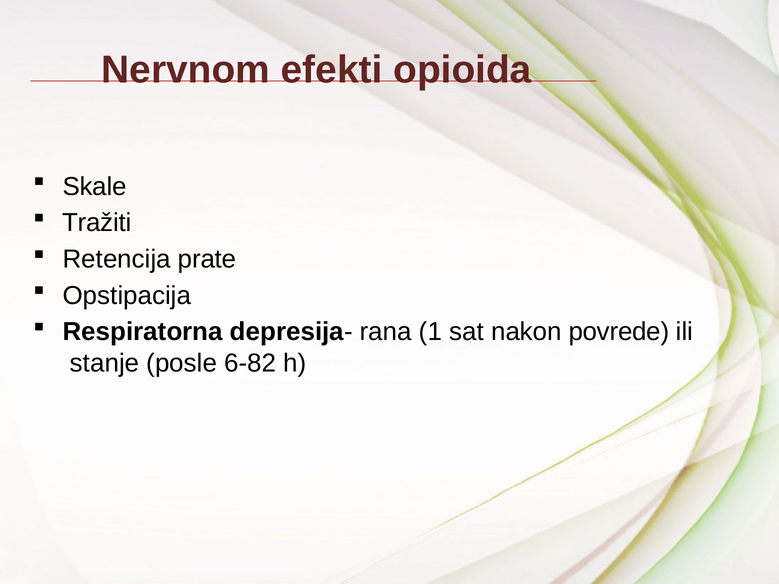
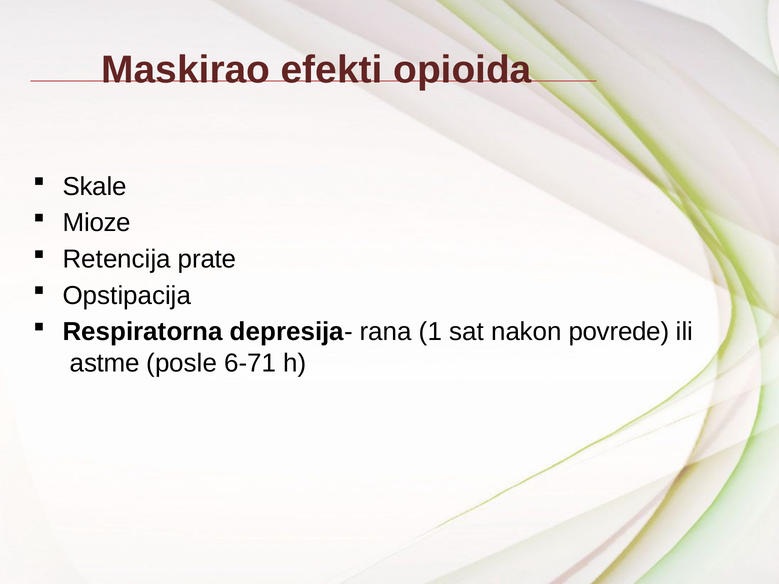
Nervnom: Nervnom -> Maskirao
Tražiti: Tražiti -> Mioze
stanje: stanje -> astme
6-82: 6-82 -> 6-71
